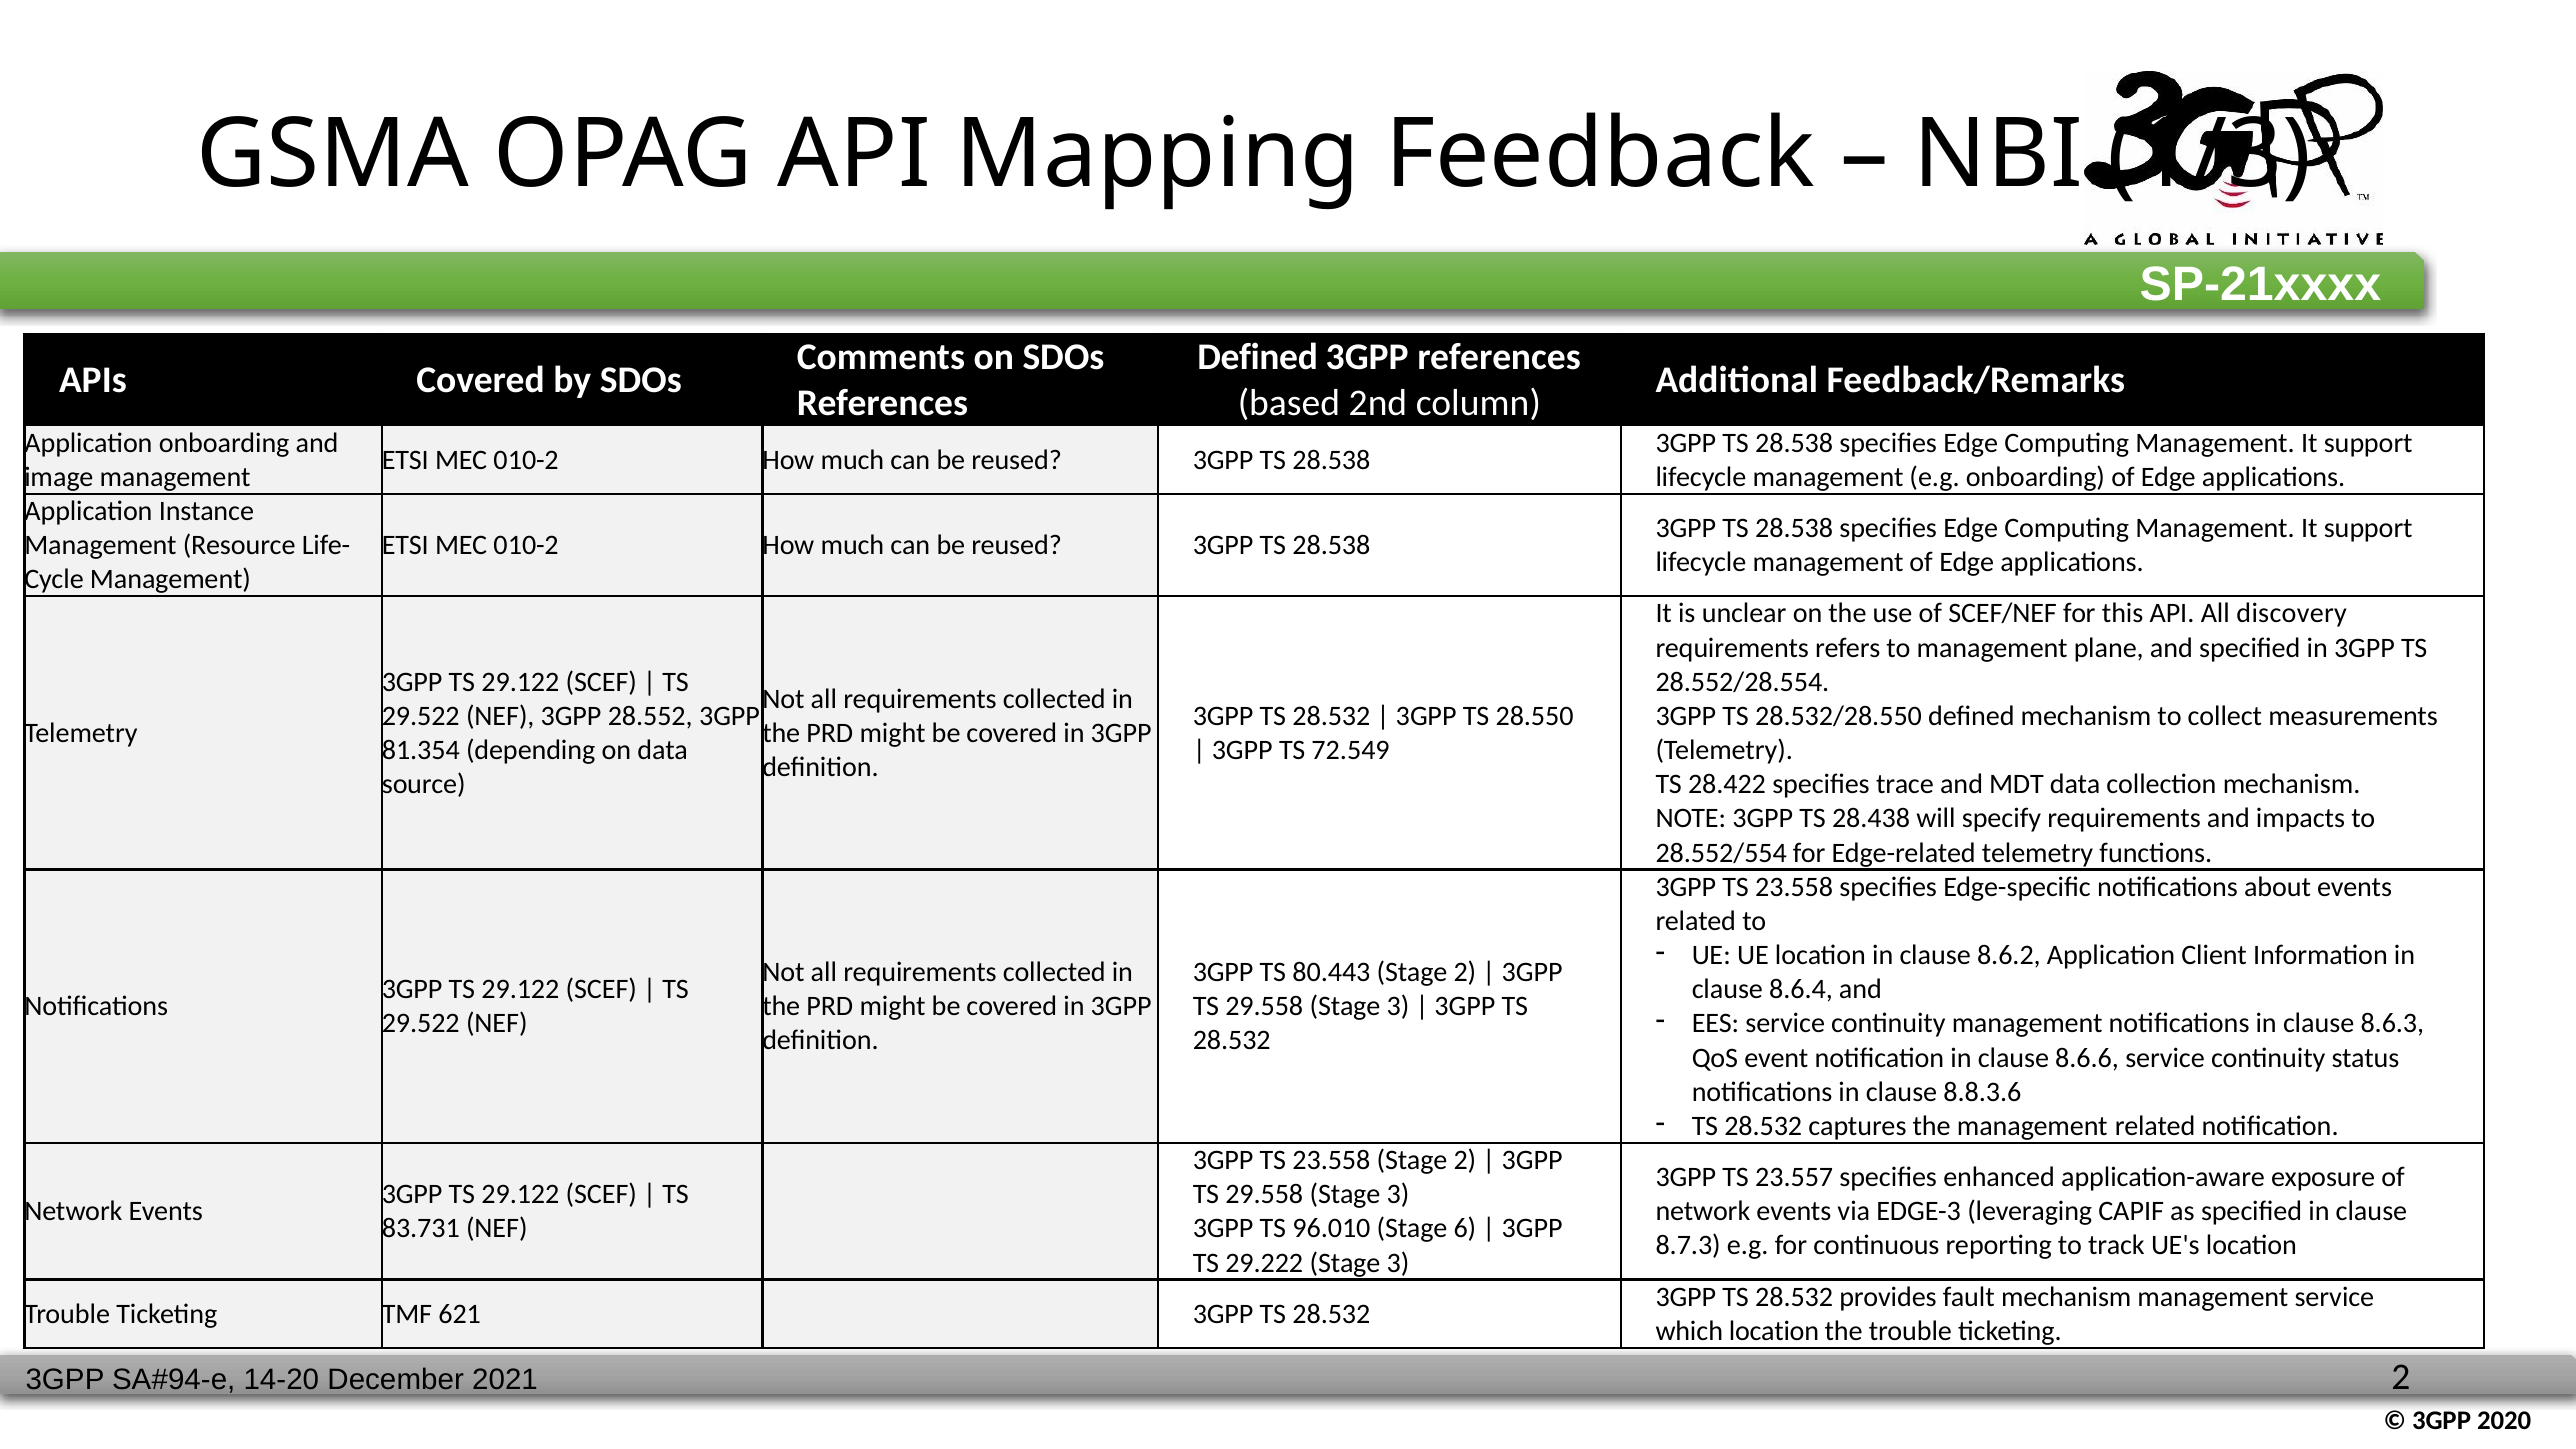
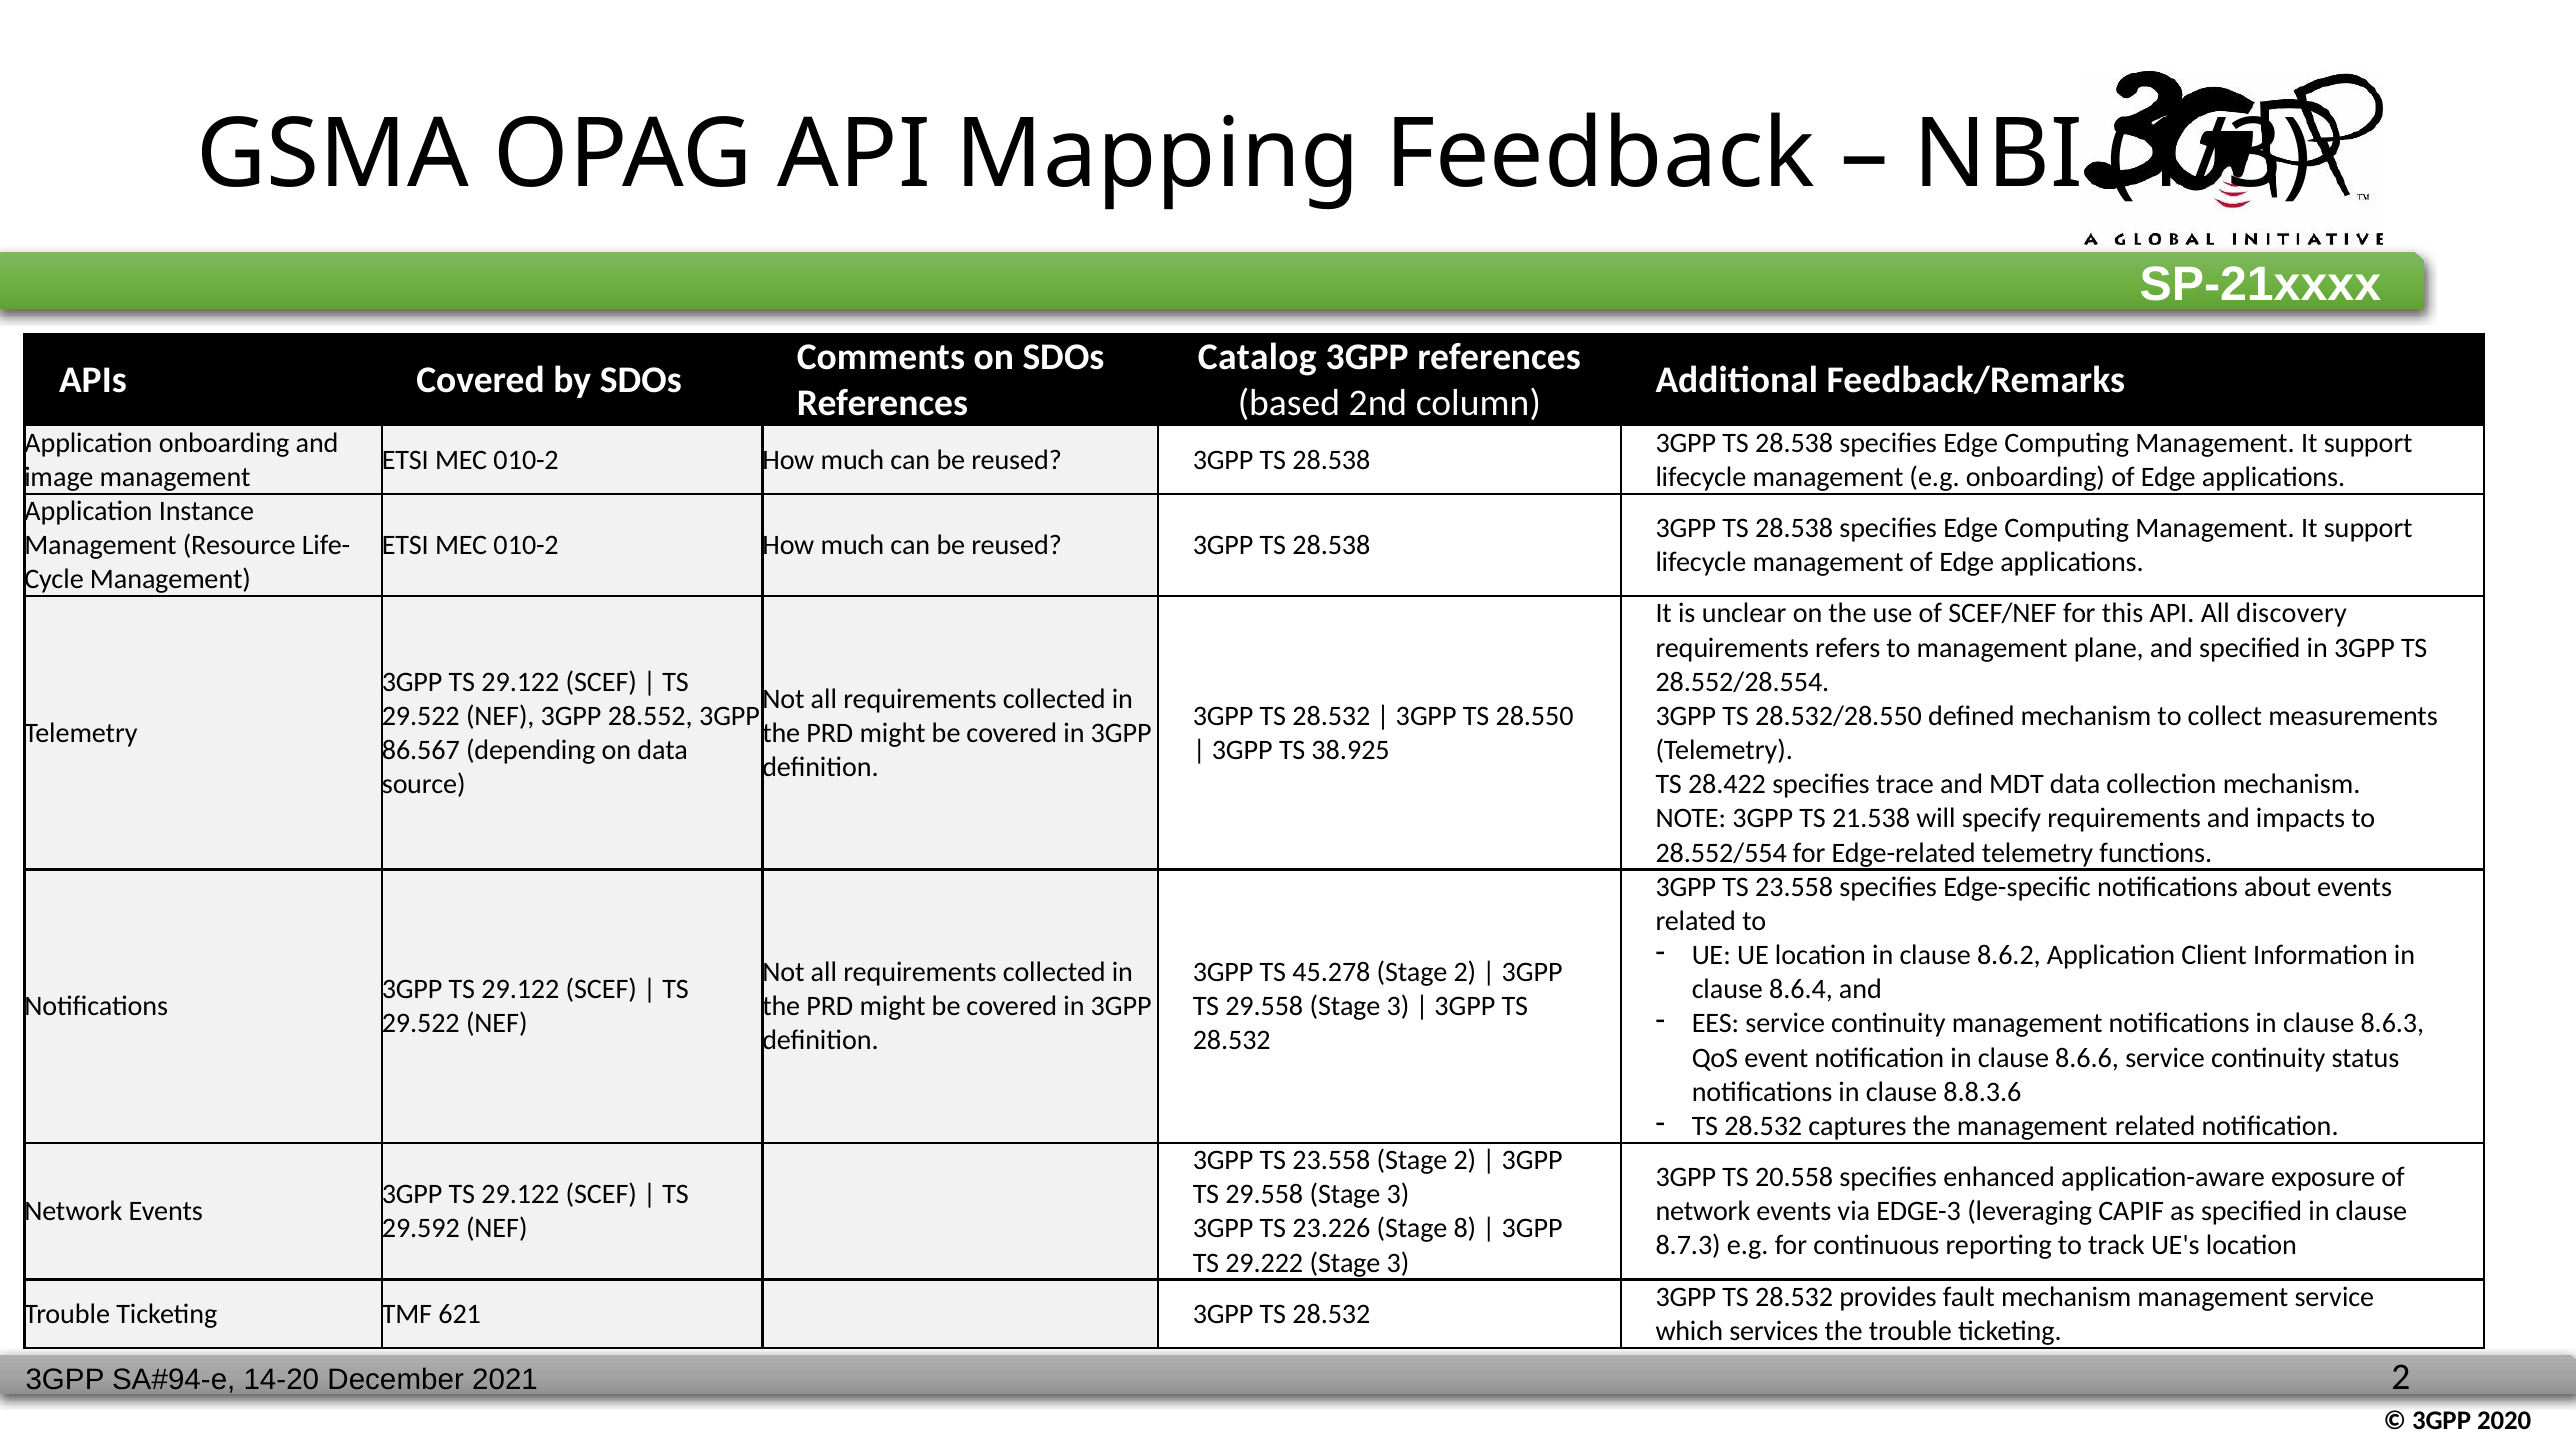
Defined at (1258, 357): Defined -> Catalog
81.354: 81.354 -> 86.567
72.549: 72.549 -> 38.925
28.438: 28.438 -> 21.538
80.443: 80.443 -> 45.278
23.557: 23.557 -> 20.558
83.731: 83.731 -> 29.592
96.010: 96.010 -> 23.226
6: 6 -> 8
which location: location -> services
